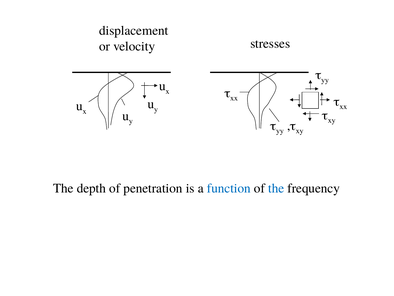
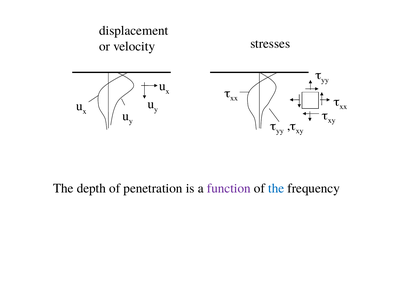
function colour: blue -> purple
